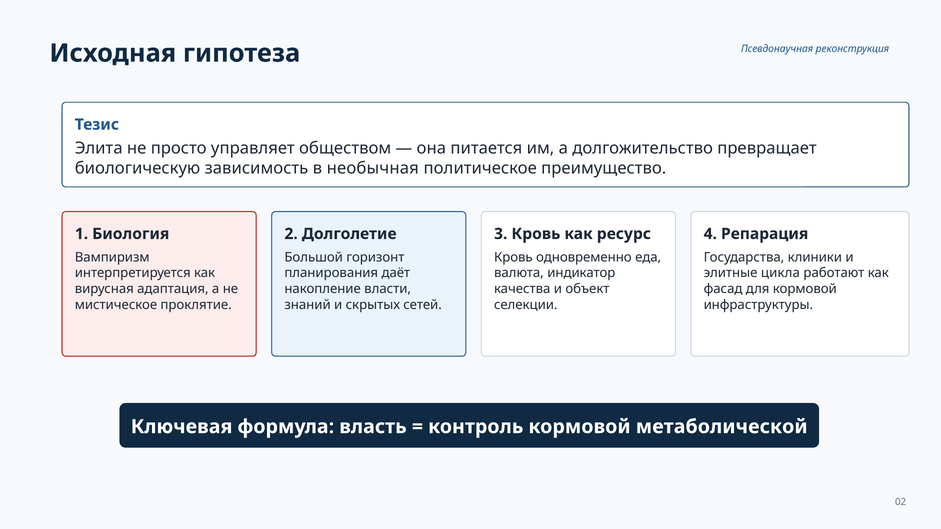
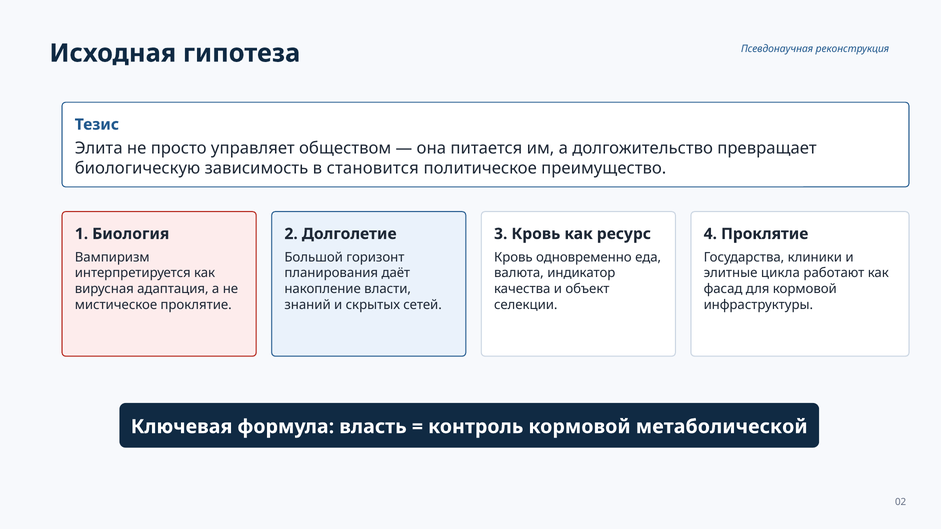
необычная: необычная -> становится
4 Репарация: Репарация -> Проклятие
